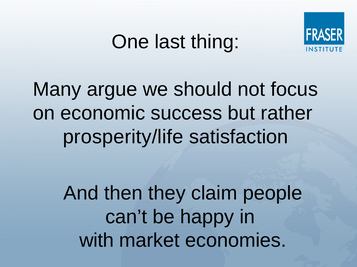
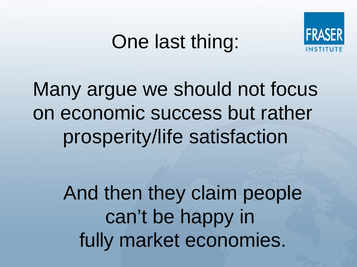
with: with -> fully
